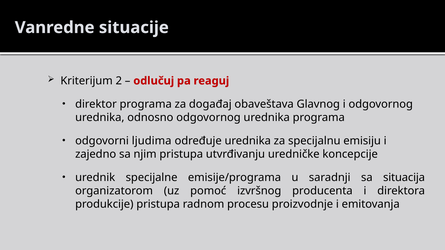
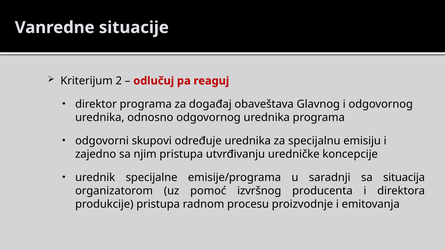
ljudima: ljudima -> skupovi
